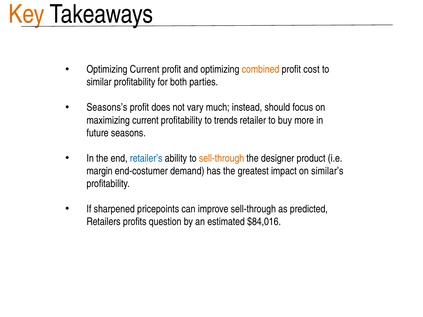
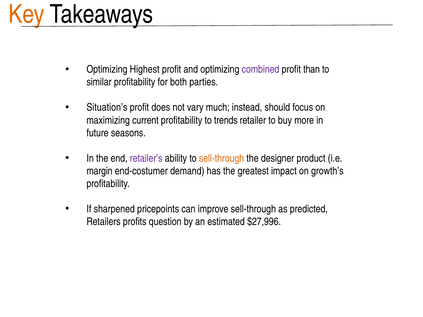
Optimizing Current: Current -> Highest
combined colour: orange -> purple
cost: cost -> than
Seasons’s: Seasons’s -> Situation’s
retailer’s colour: blue -> purple
similar’s: similar’s -> growth’s
$84,016: $84,016 -> $27,996
